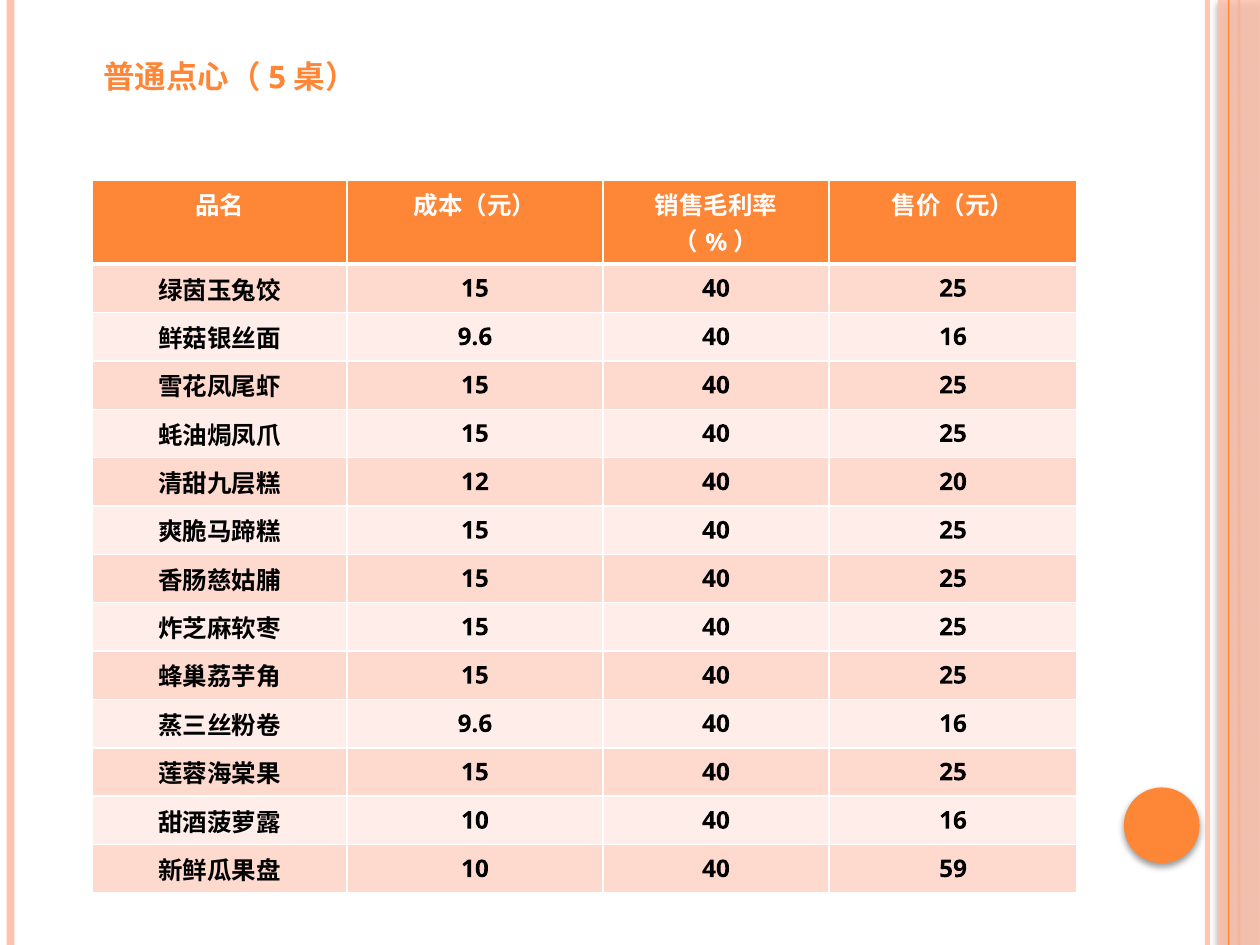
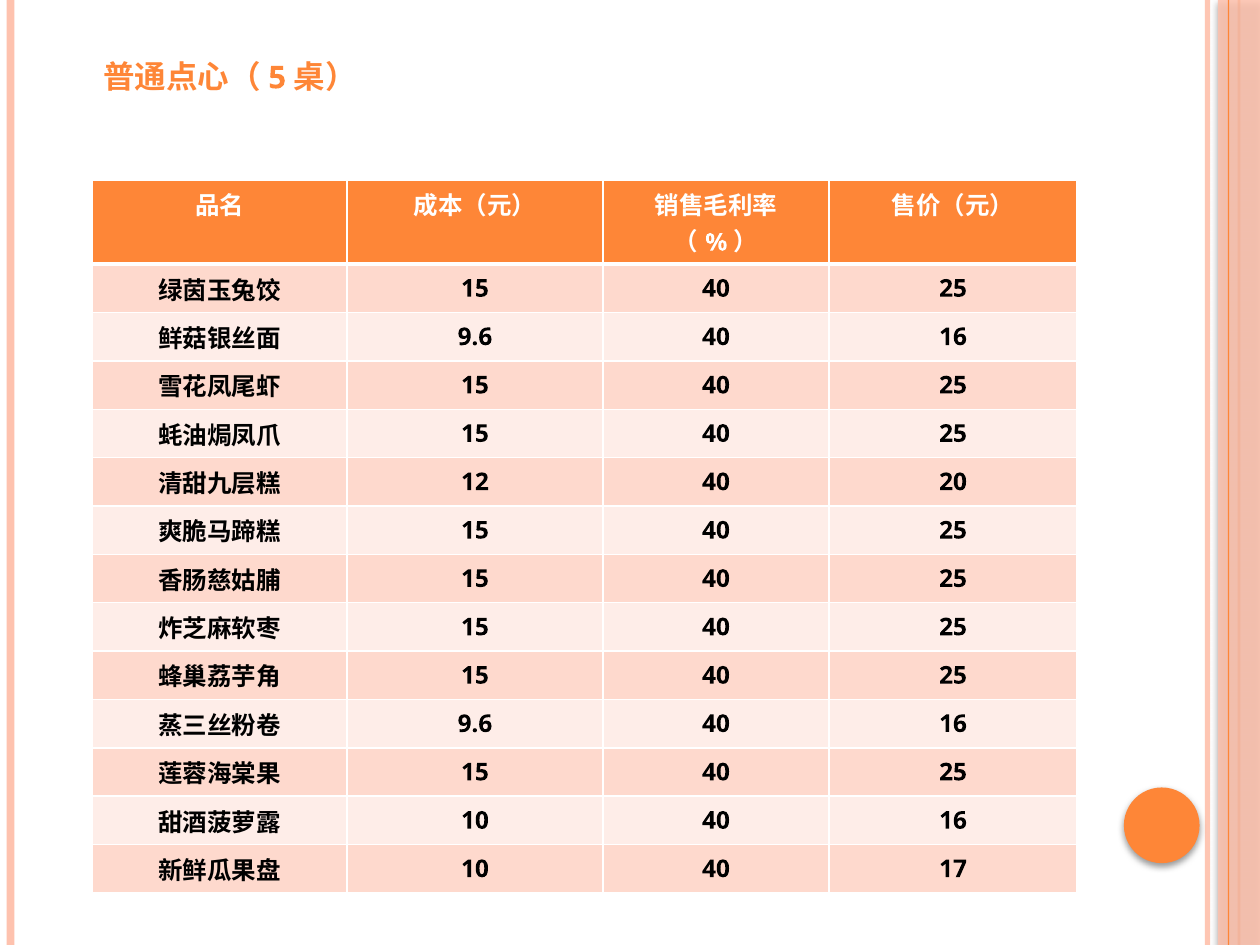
59: 59 -> 17
